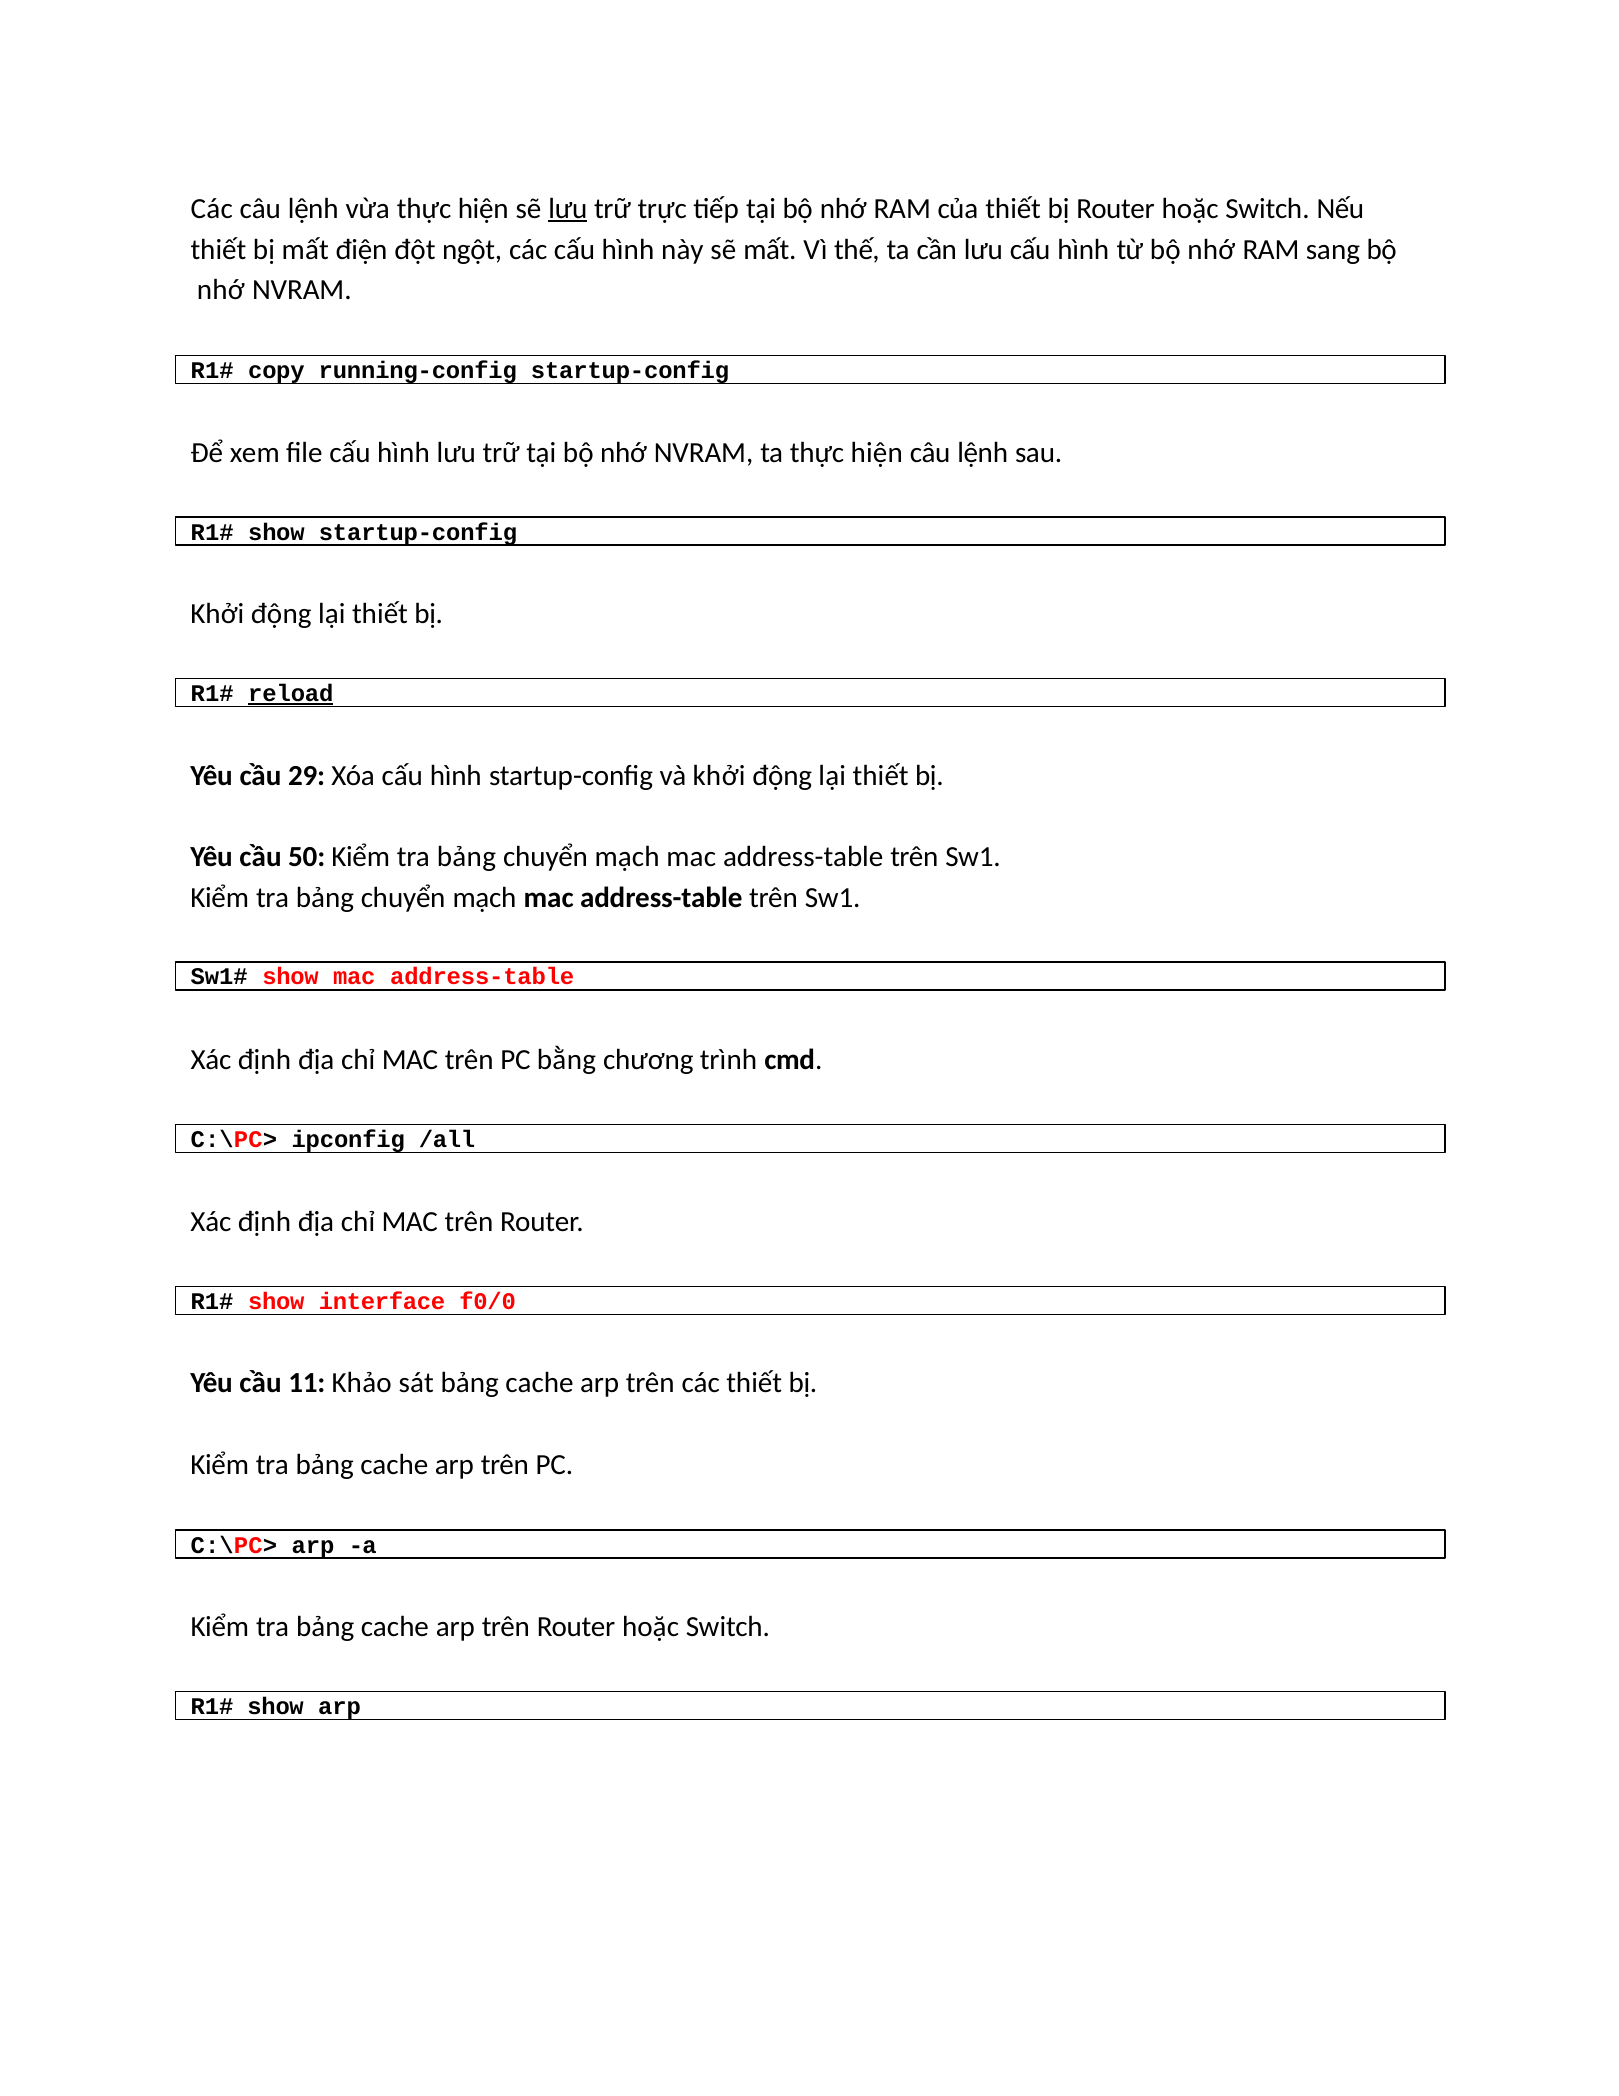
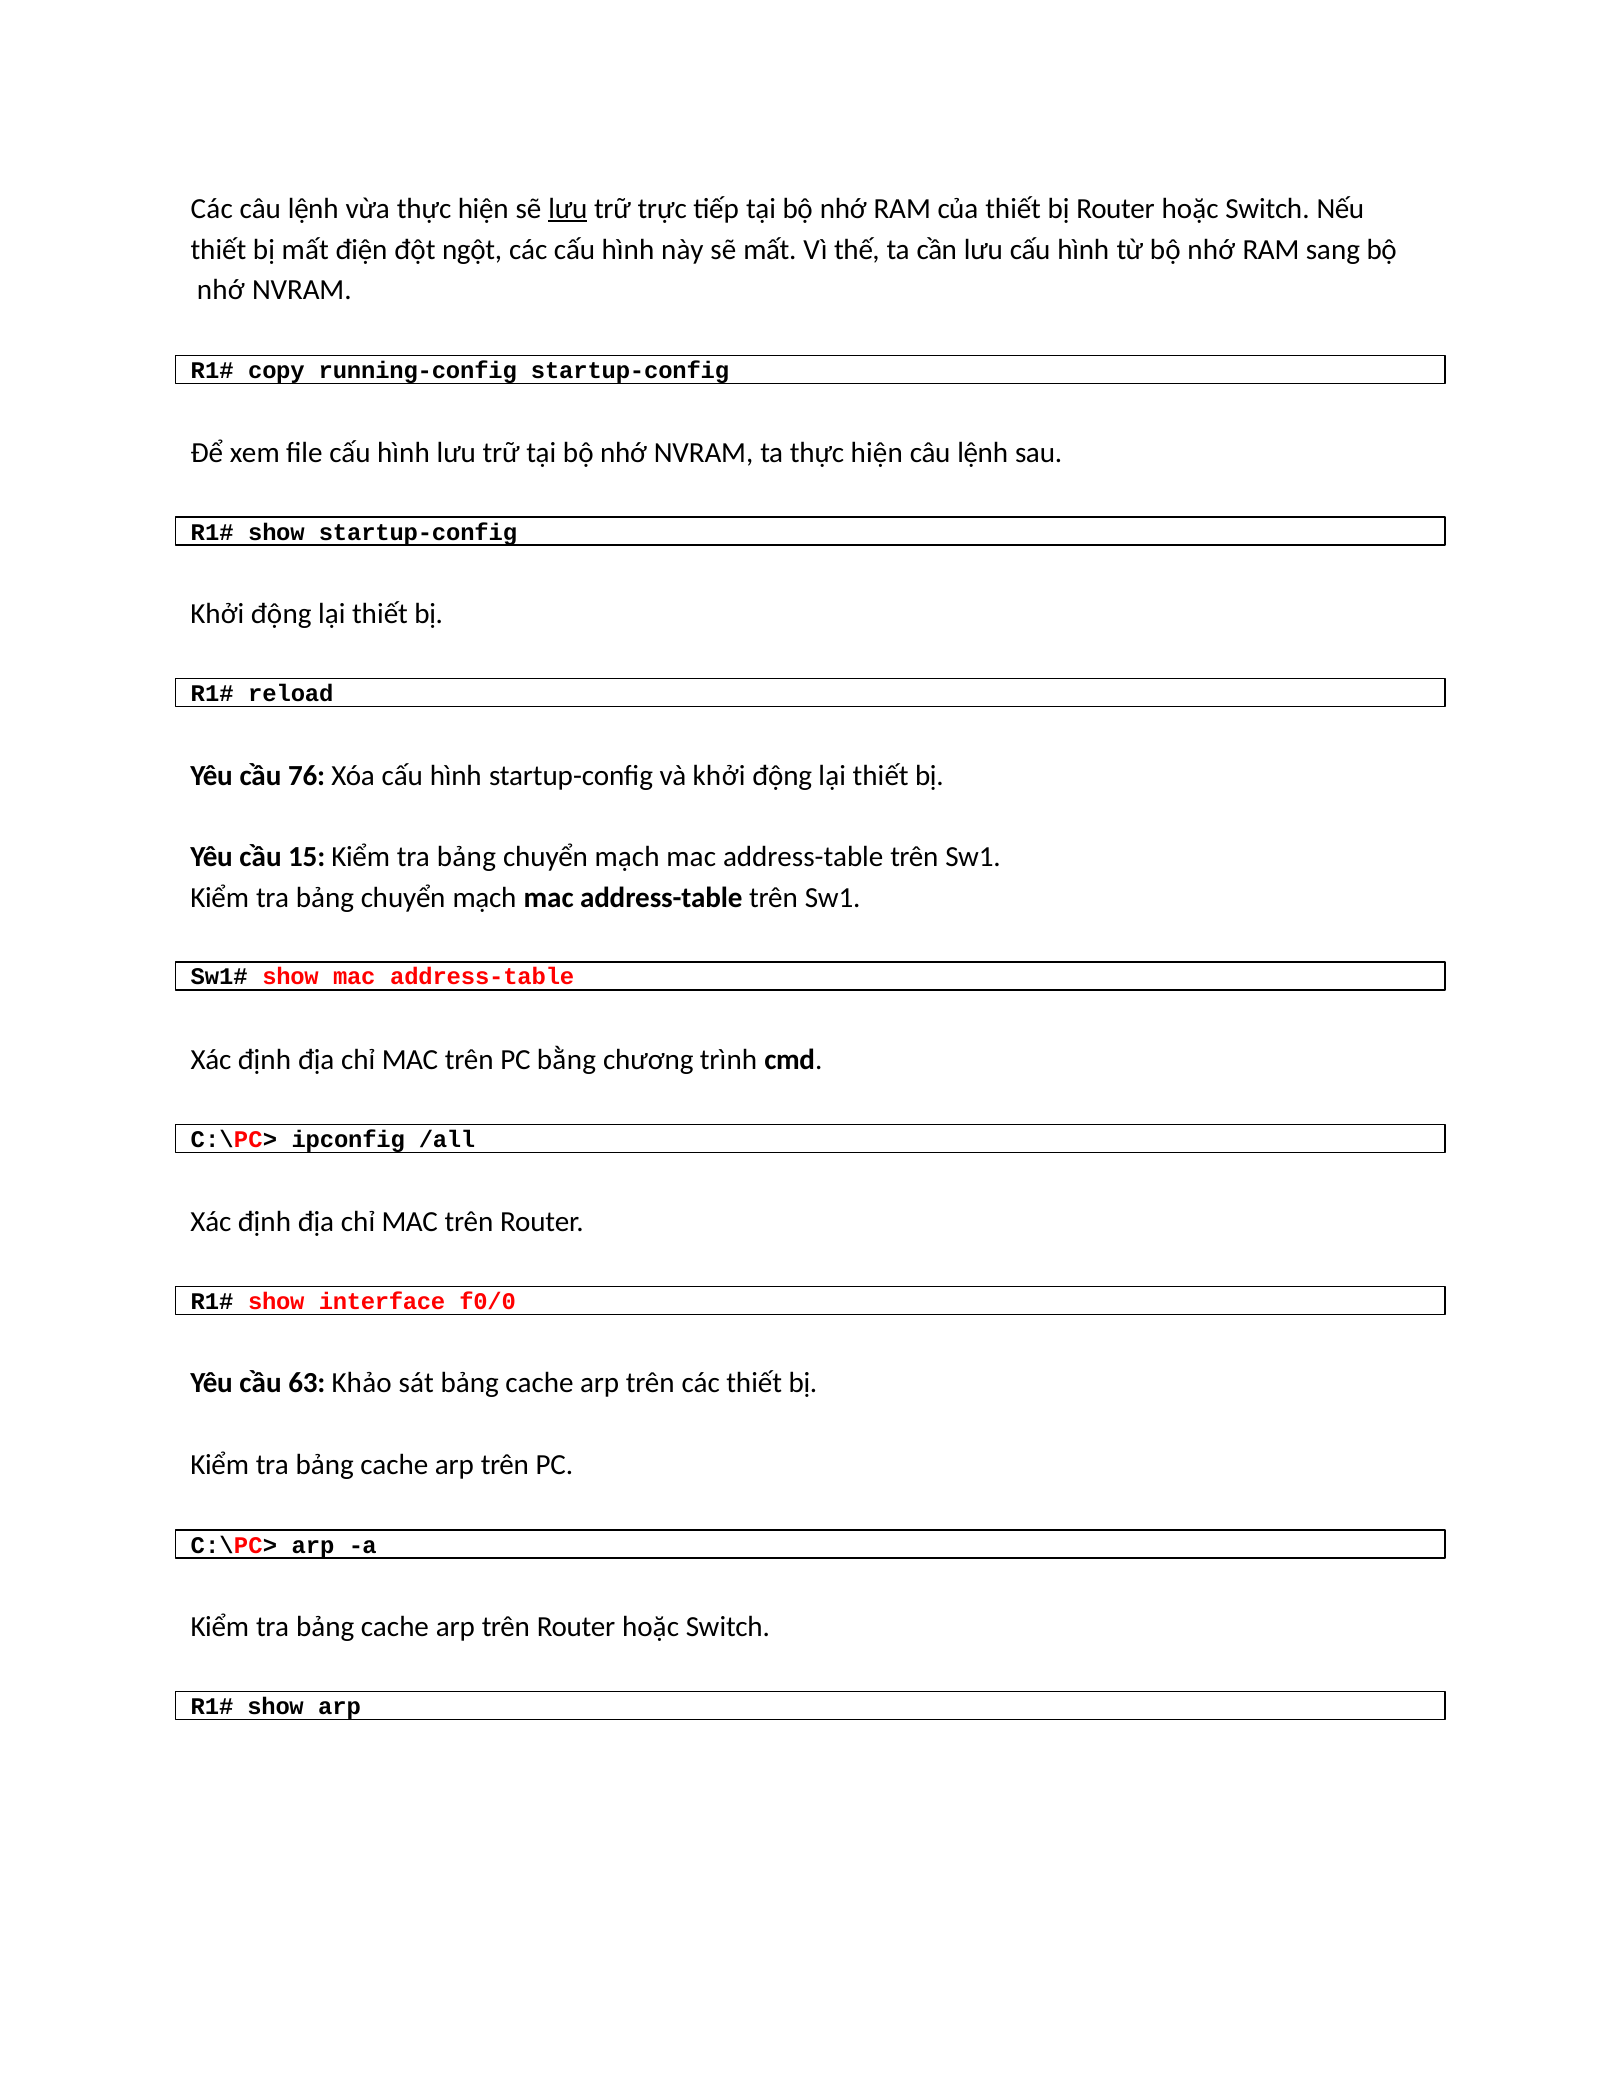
reload underline: present -> none
29: 29 -> 76
50: 50 -> 15
11: 11 -> 63
